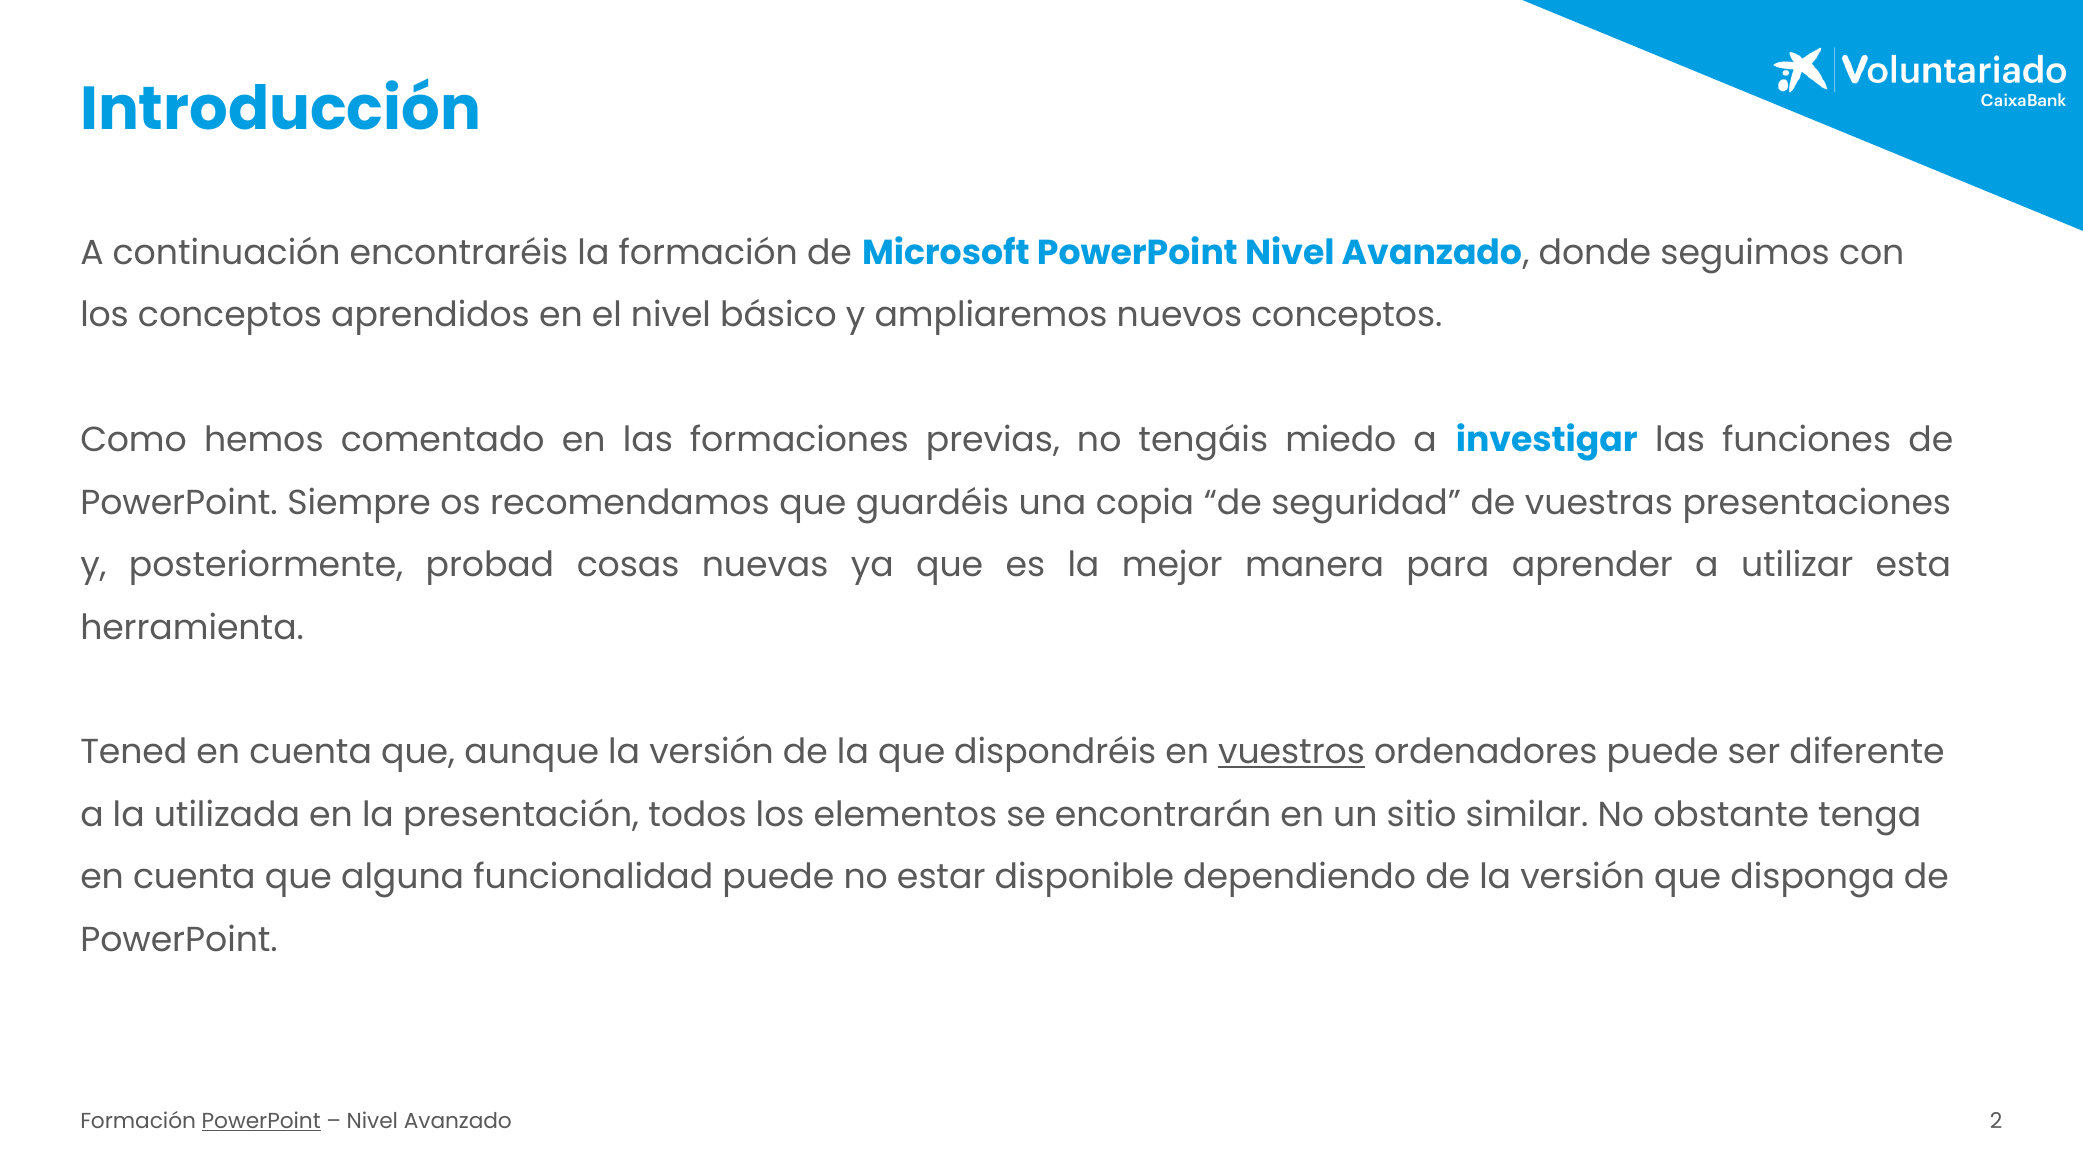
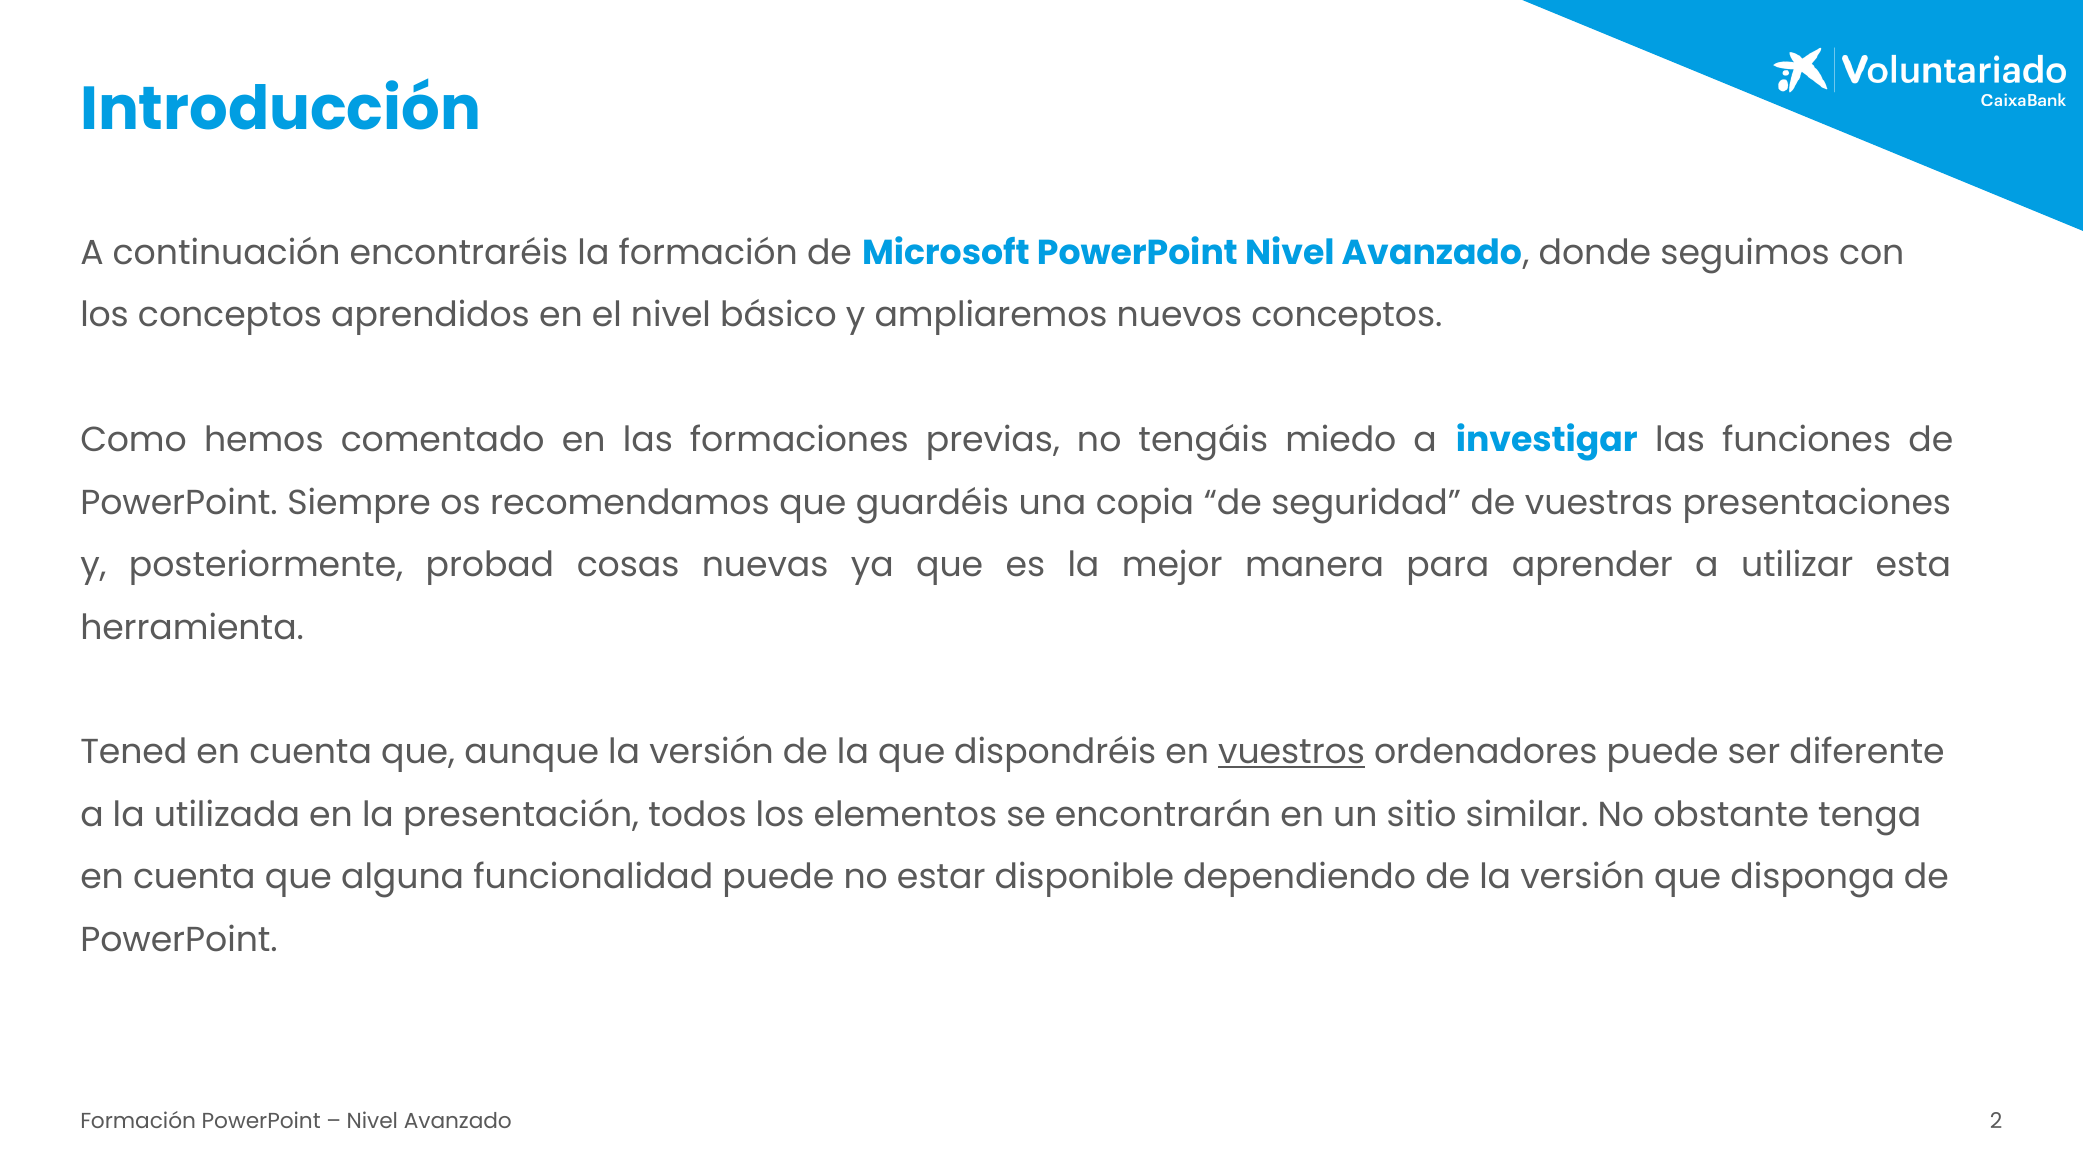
PowerPoint at (261, 1121) underline: present -> none
